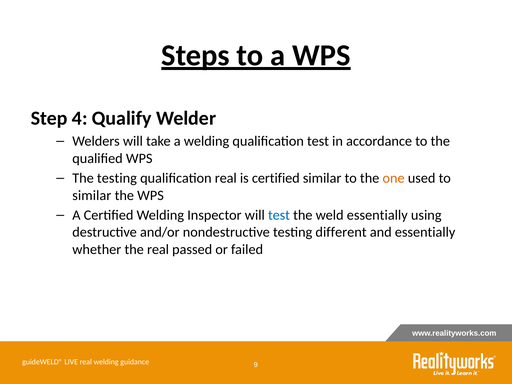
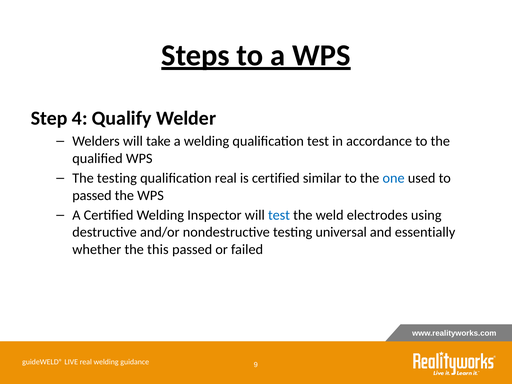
one colour: orange -> blue
similar at (92, 195): similar -> passed
weld essentially: essentially -> electrodes
different: different -> universal
the real: real -> this
